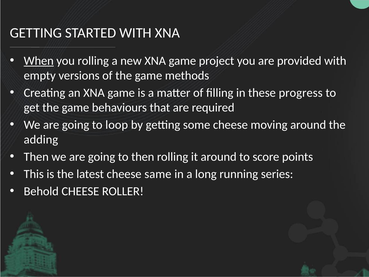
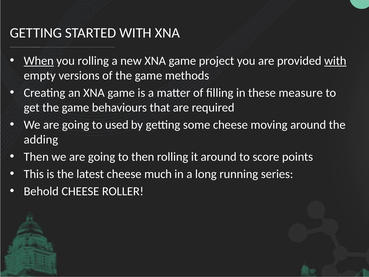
with at (335, 61) underline: none -> present
progress: progress -> measure
loop: loop -> used
same: same -> much
